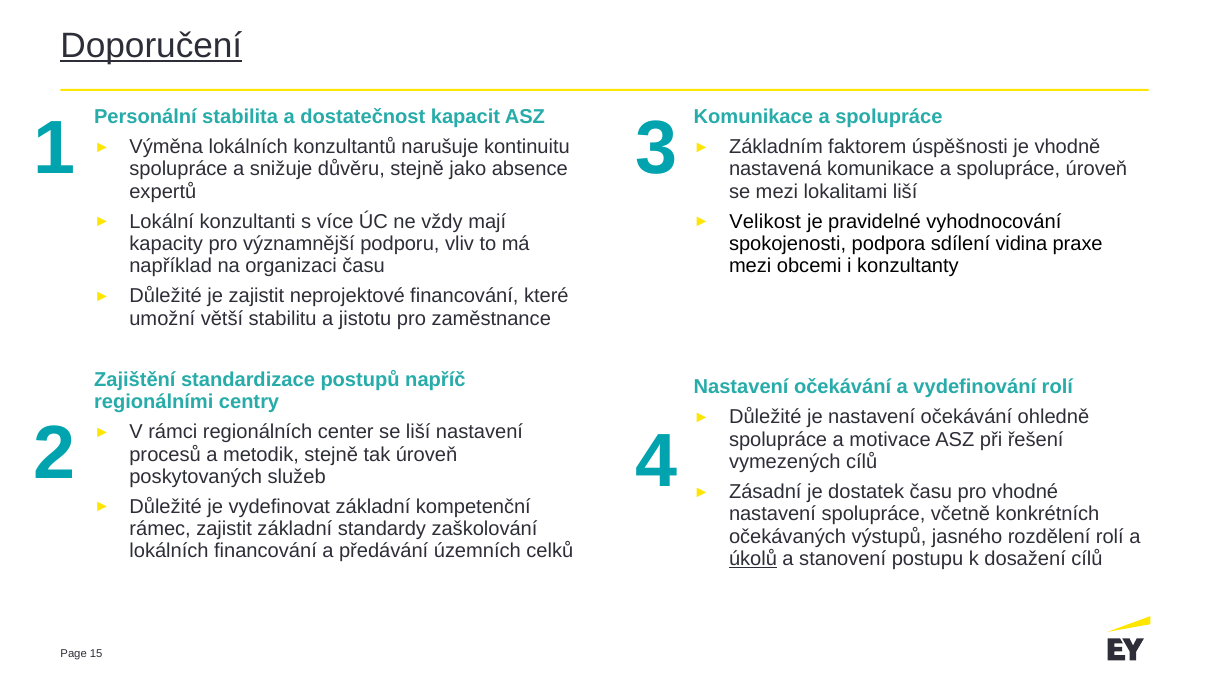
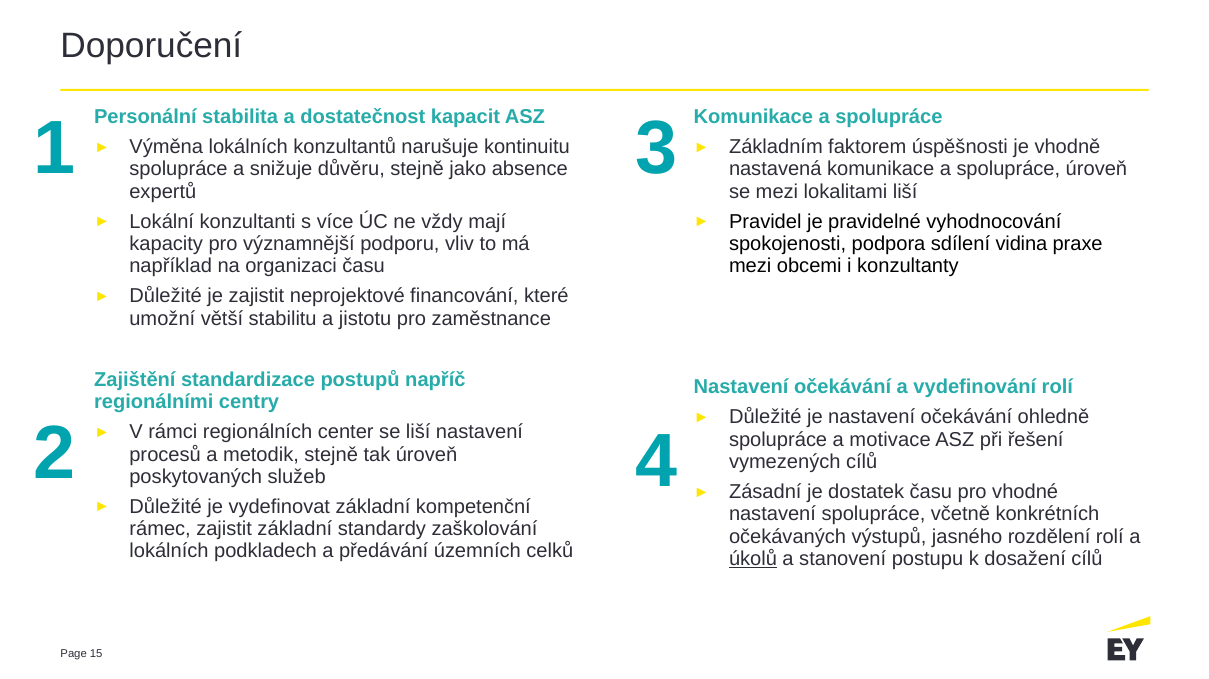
Doporučení underline: present -> none
Velikost: Velikost -> Pravidel
lokálních financování: financování -> podkladech
